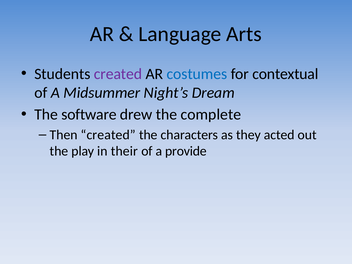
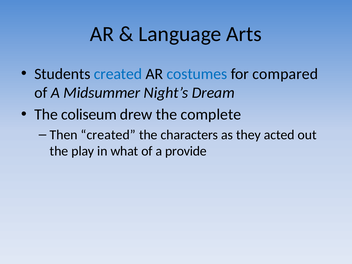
created at (118, 74) colour: purple -> blue
contextual: contextual -> compared
software: software -> coliseum
their: their -> what
